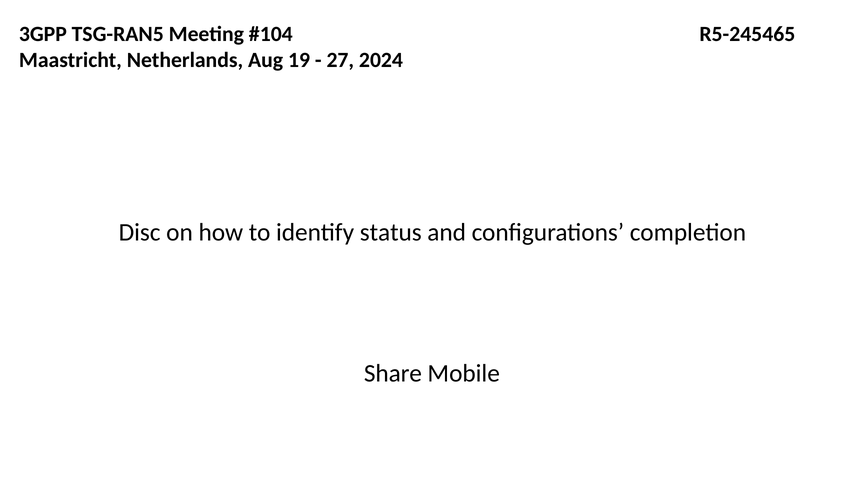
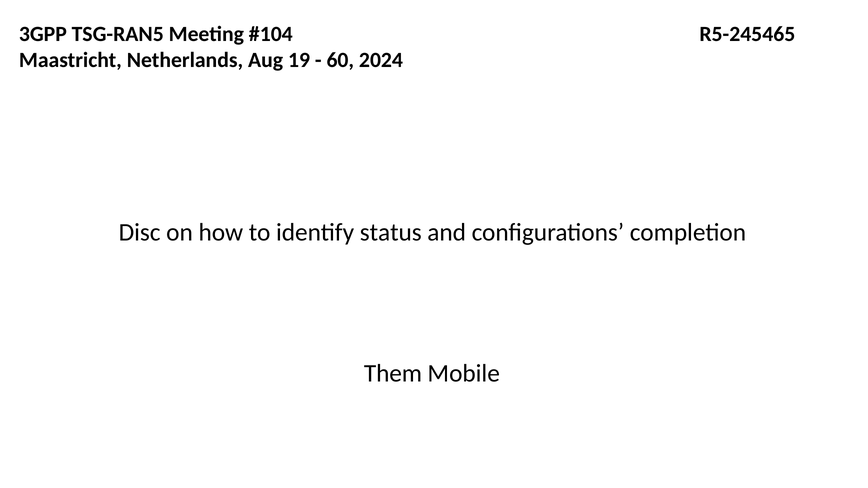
27: 27 -> 60
Share: Share -> Them
